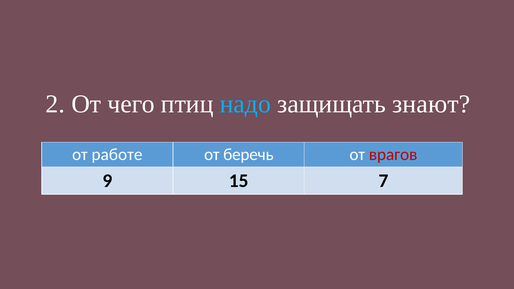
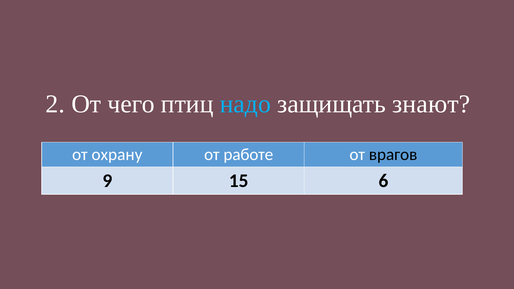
работе: работе -> охрану
беречь: беречь -> работе
врагов colour: red -> black
7: 7 -> 6
